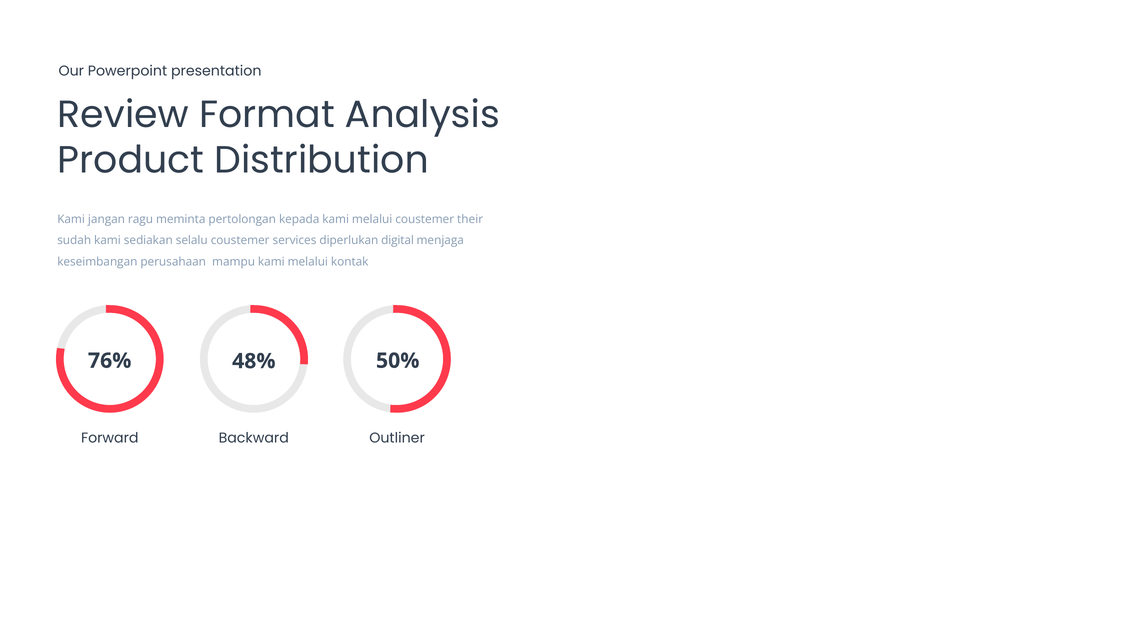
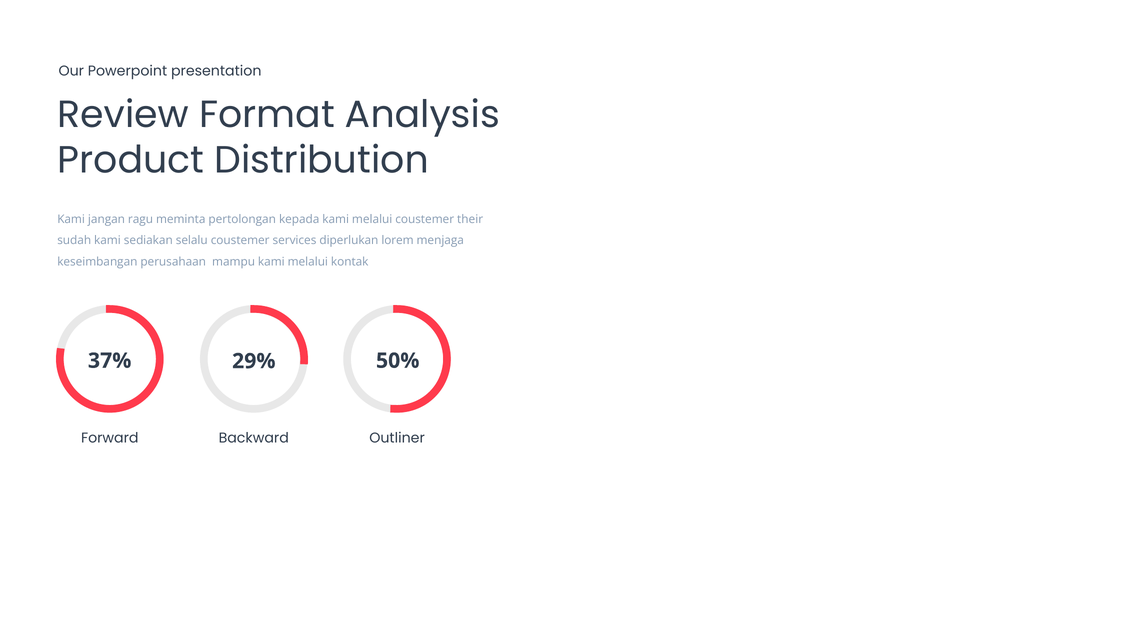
digital: digital -> lorem
76%: 76% -> 37%
48%: 48% -> 29%
